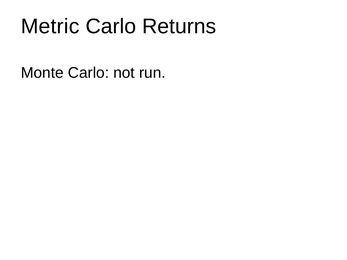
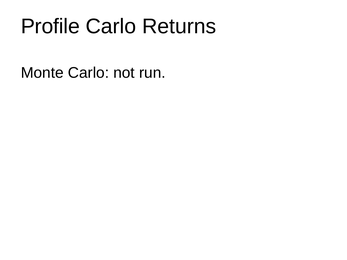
Metric: Metric -> Profile
